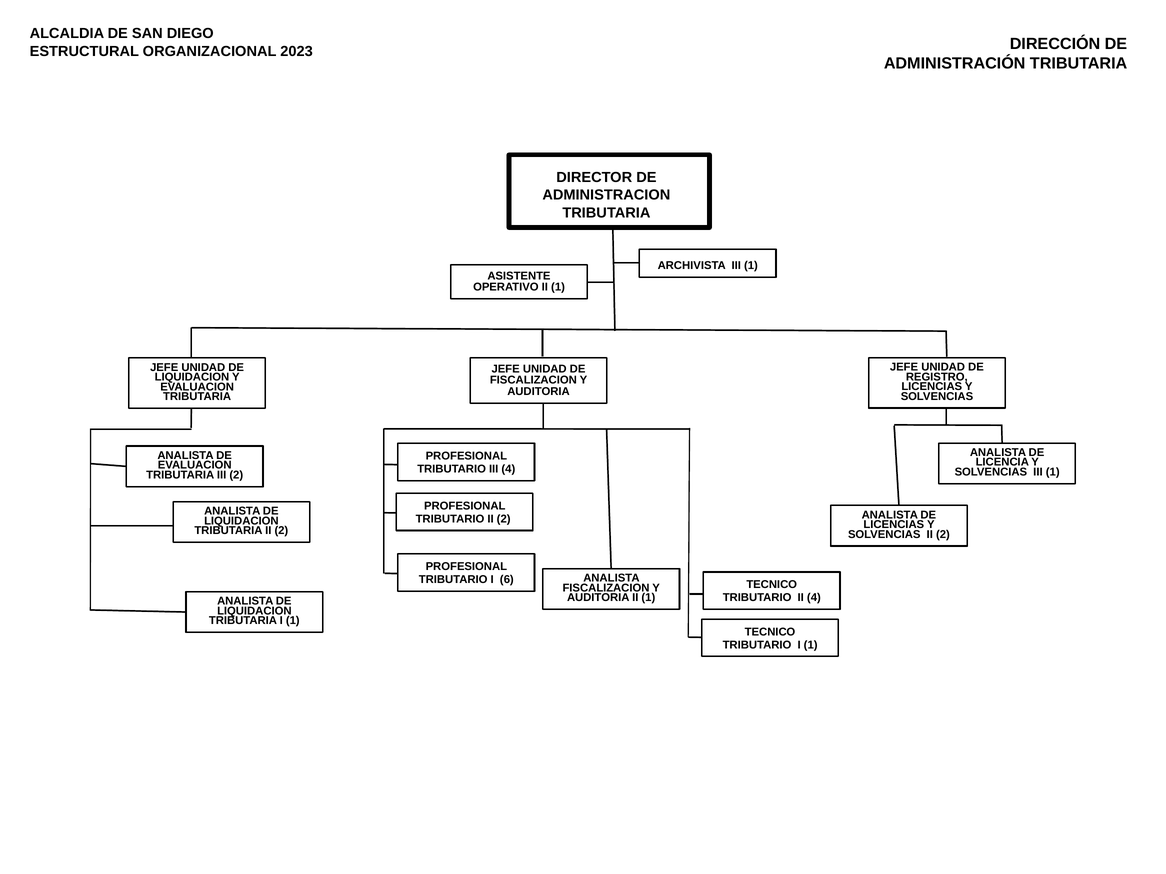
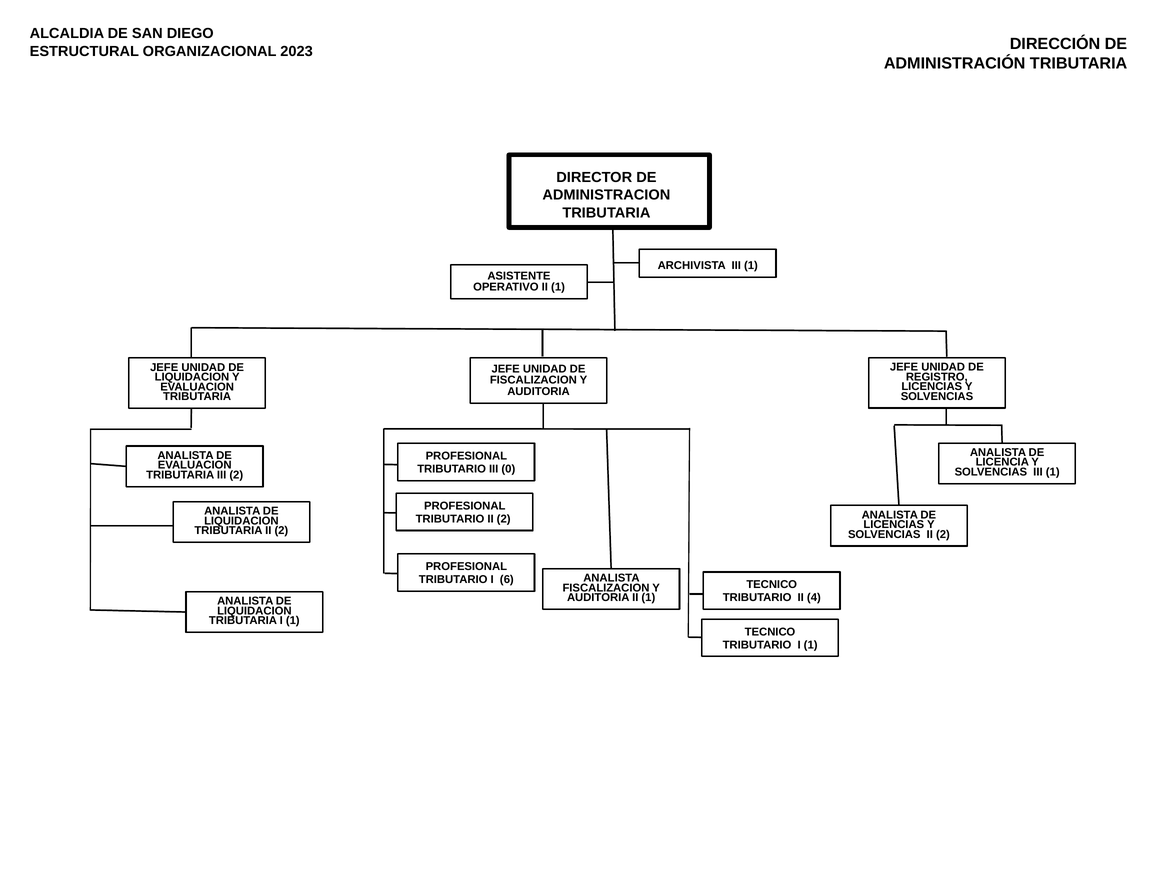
III 4: 4 -> 0
